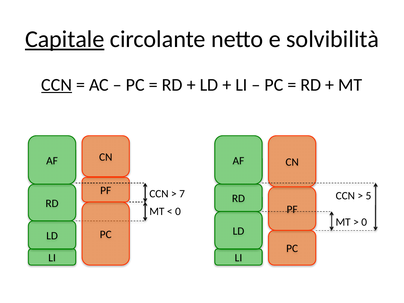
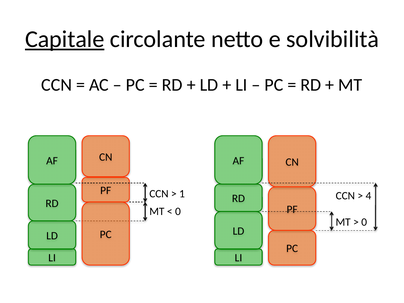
CCN at (57, 85) underline: present -> none
7: 7 -> 1
5: 5 -> 4
